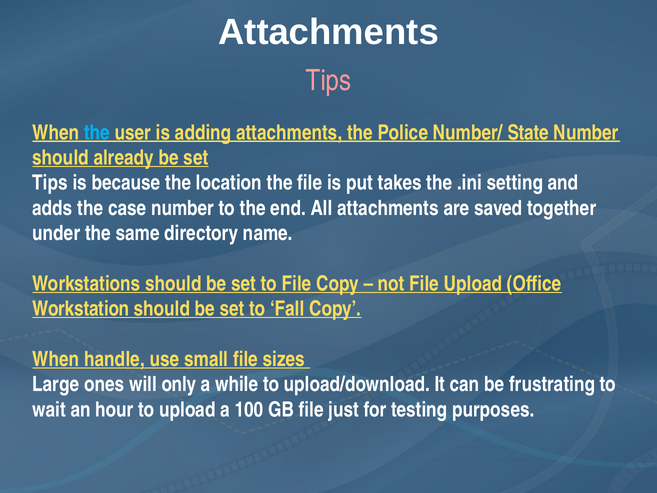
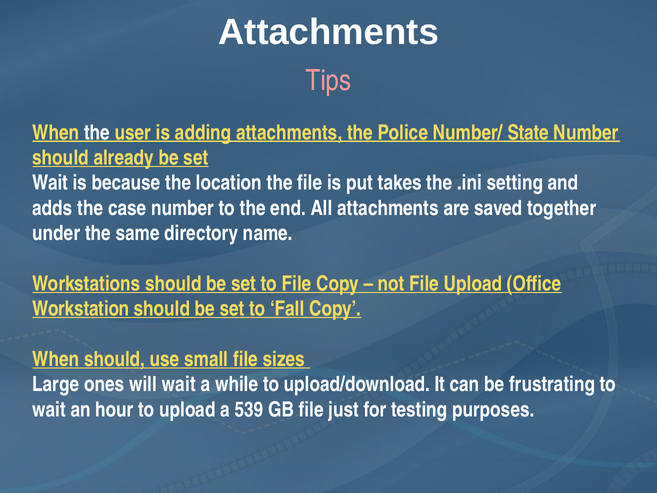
the at (97, 133) colour: light blue -> white
Tips at (50, 183): Tips -> Wait
When handle: handle -> should
will only: only -> wait
100: 100 -> 539
